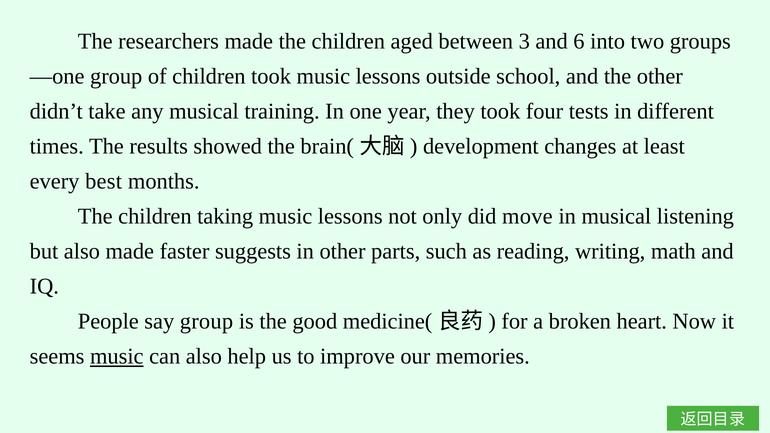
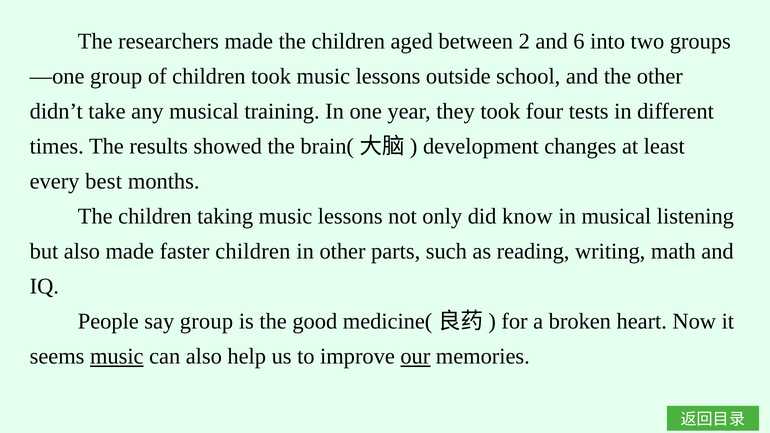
3: 3 -> 2
move: move -> know
faster suggests: suggests -> children
our underline: none -> present
